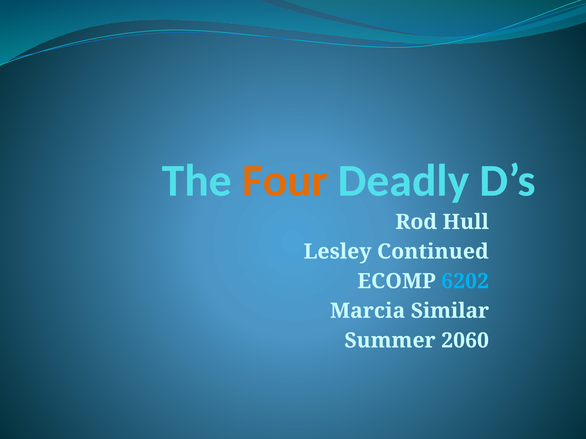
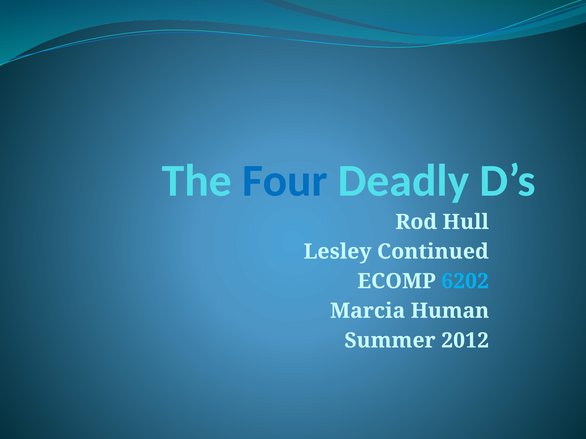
Four colour: orange -> blue
Similar: Similar -> Human
2060: 2060 -> 2012
